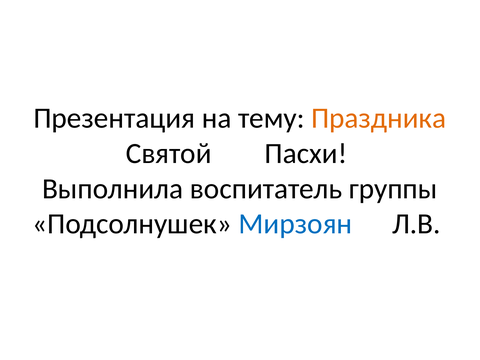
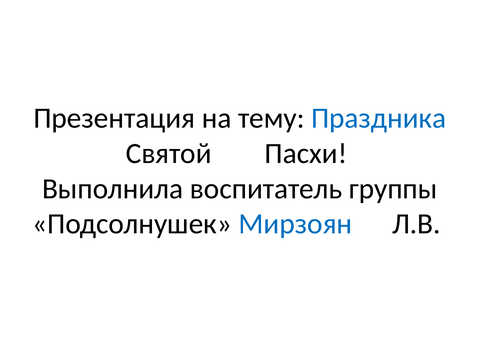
Праздника colour: orange -> blue
